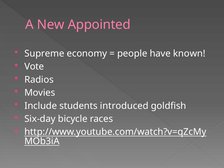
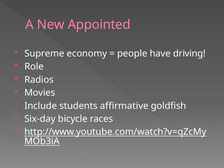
known: known -> driving
Vote: Vote -> Role
introduced: introduced -> affirmative
